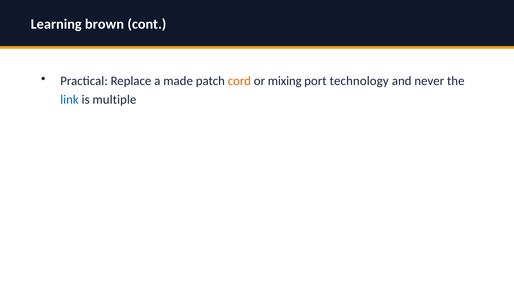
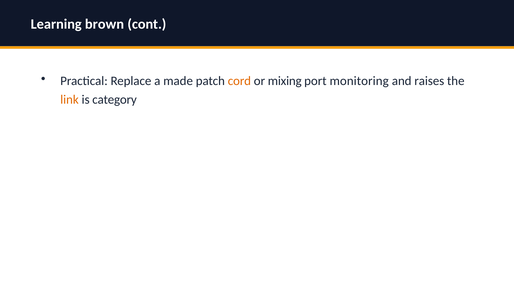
technology: technology -> monitoring
never: never -> raises
link colour: blue -> orange
multiple: multiple -> category
